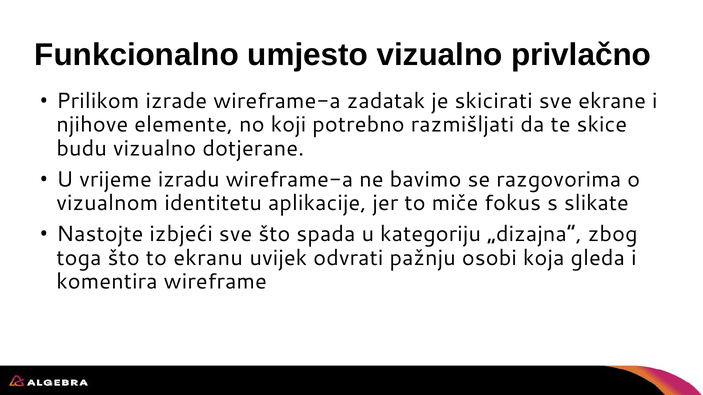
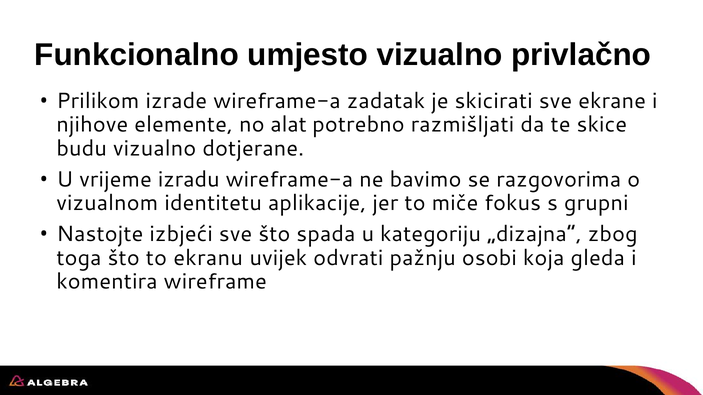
koji: koji -> alat
slikate: slikate -> grupni
